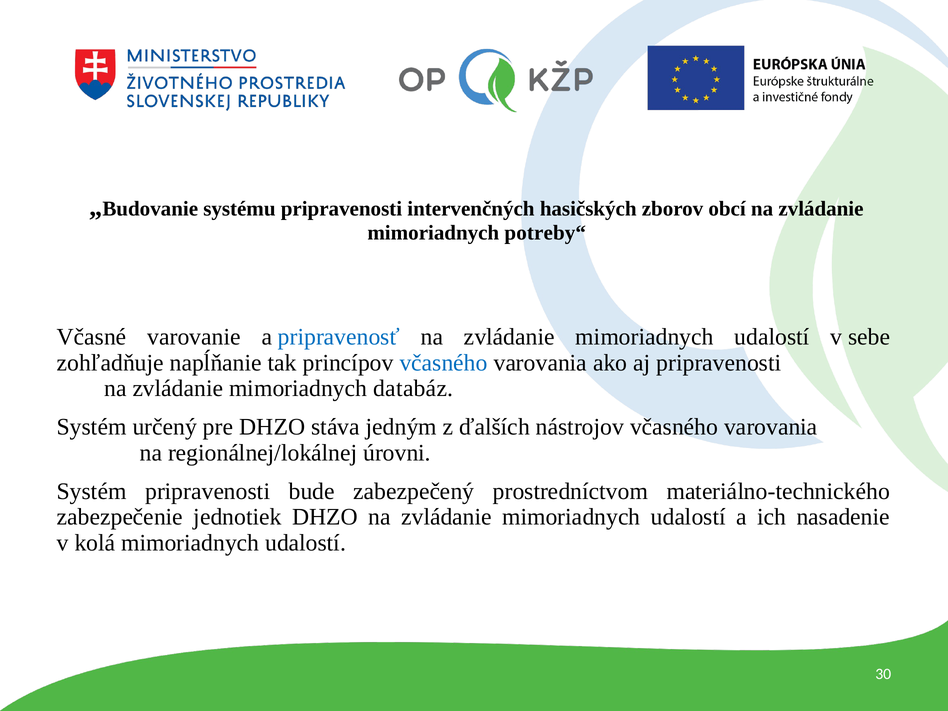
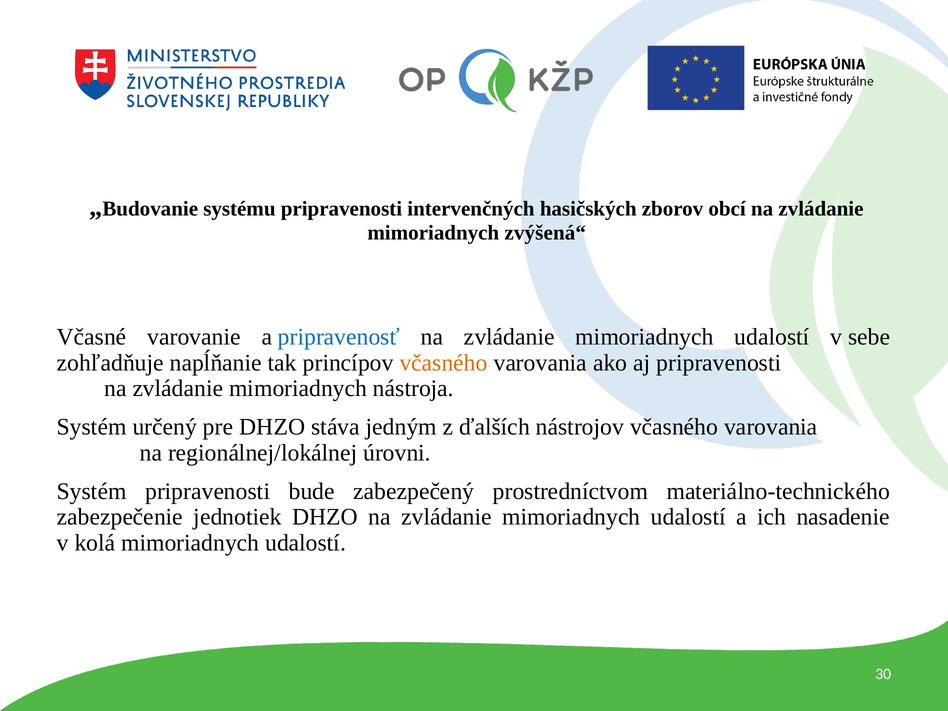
potreby“: potreby“ -> zvýšená“
včasného at (444, 363) colour: blue -> orange
databáz: databáz -> nástroja
